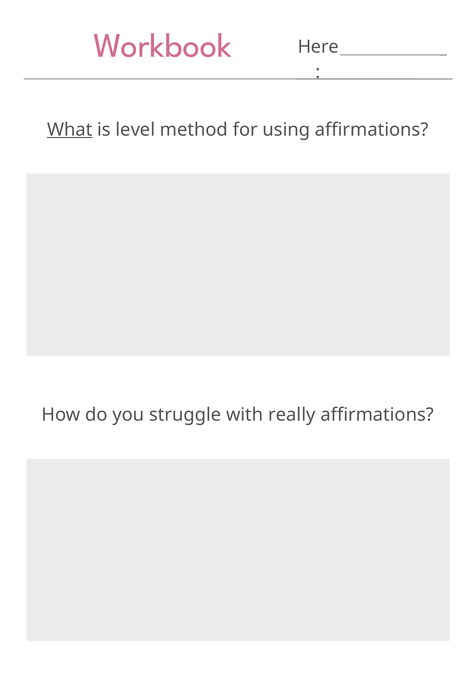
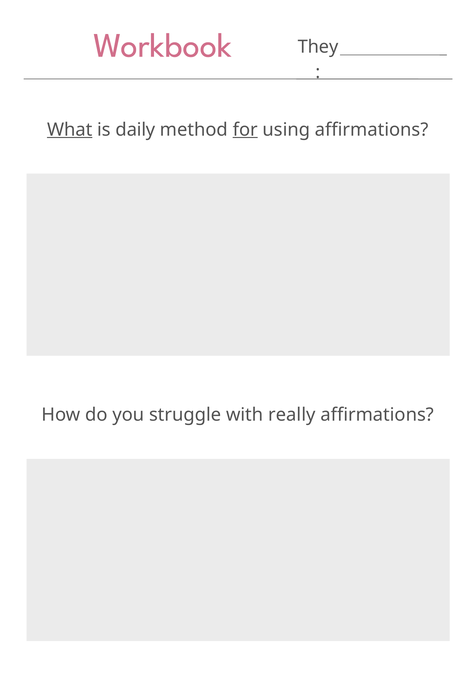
Here: Here -> They
level: level -> daily
for underline: none -> present
